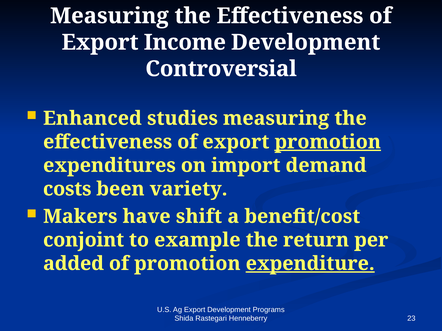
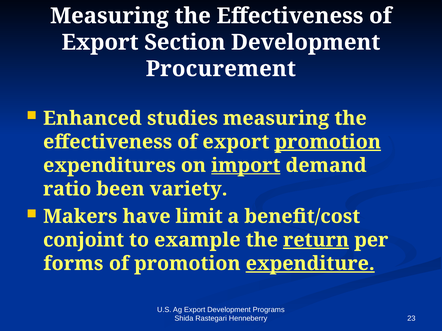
Income: Income -> Section
Controversial: Controversial -> Procurement
import underline: none -> present
costs: costs -> ratio
shift: shift -> limit
return underline: none -> present
added: added -> forms
